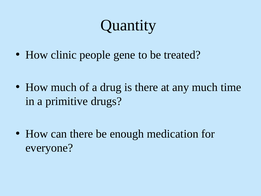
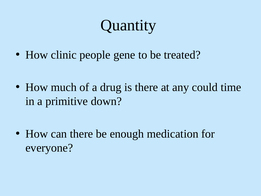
any much: much -> could
drugs: drugs -> down
